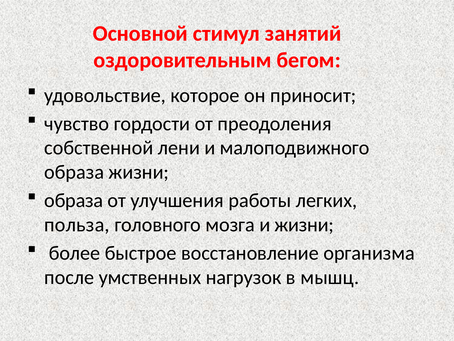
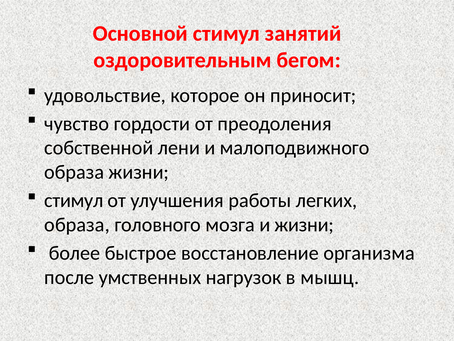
образа at (74, 200): образа -> стимул
польза at (77, 225): польза -> образа
